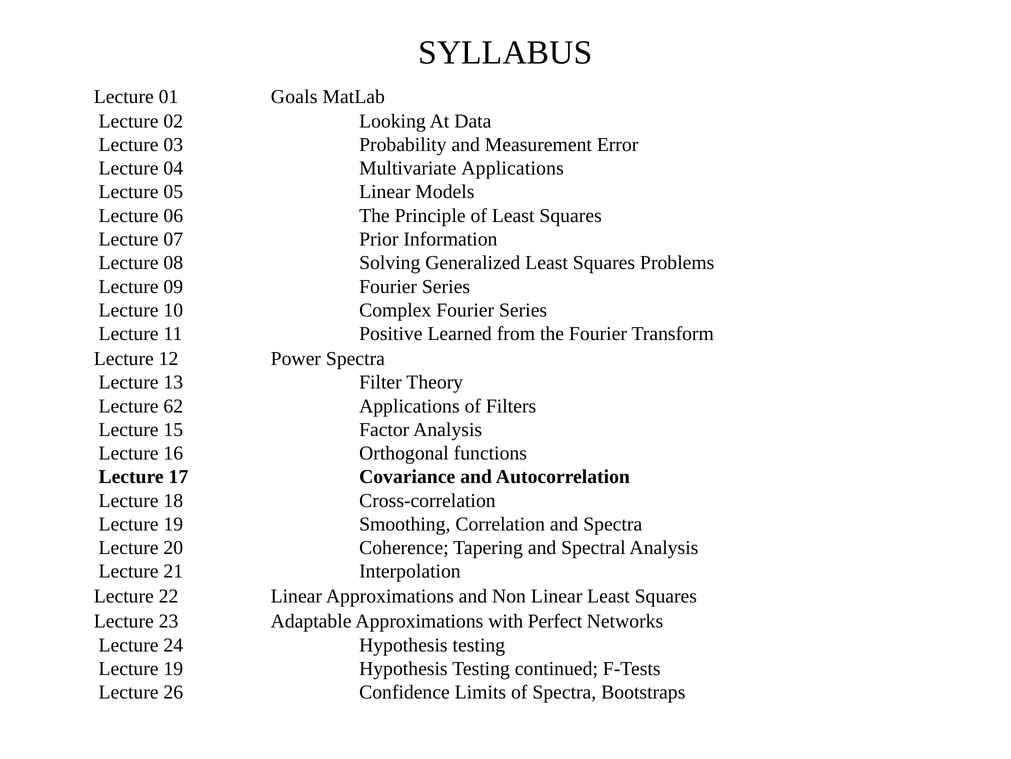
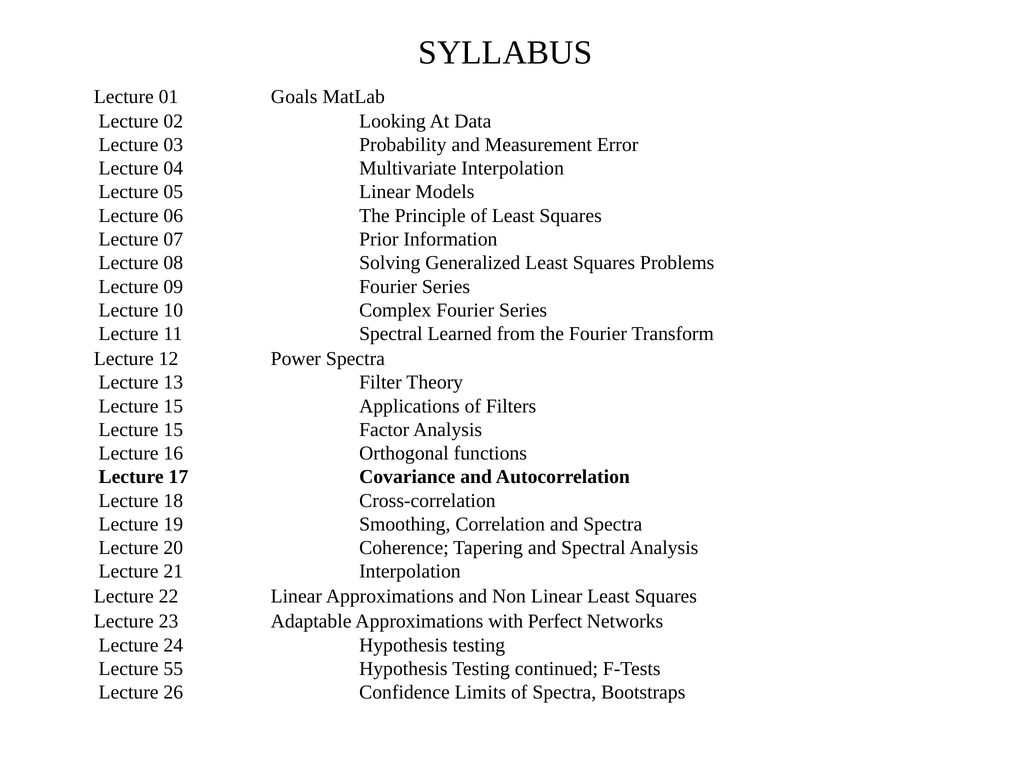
Multivariate Applications: Applications -> Interpolation
11 Positive: Positive -> Spectral
62 at (173, 406): 62 -> 15
19 at (173, 668): 19 -> 55
